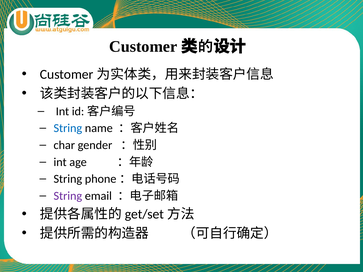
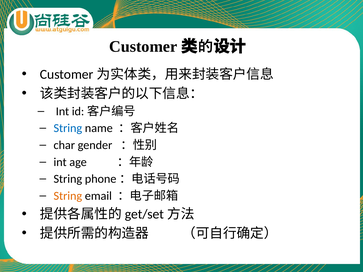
String at (68, 196) colour: purple -> orange
